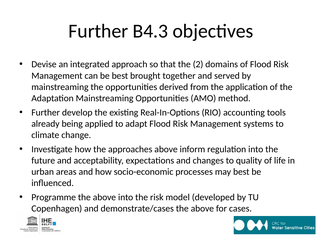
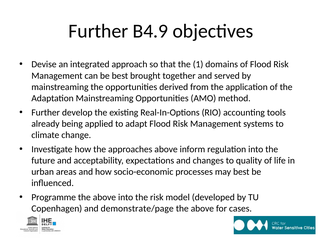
B4.3: B4.3 -> B4.9
2: 2 -> 1
demonstrate/cases: demonstrate/cases -> demonstrate/page
